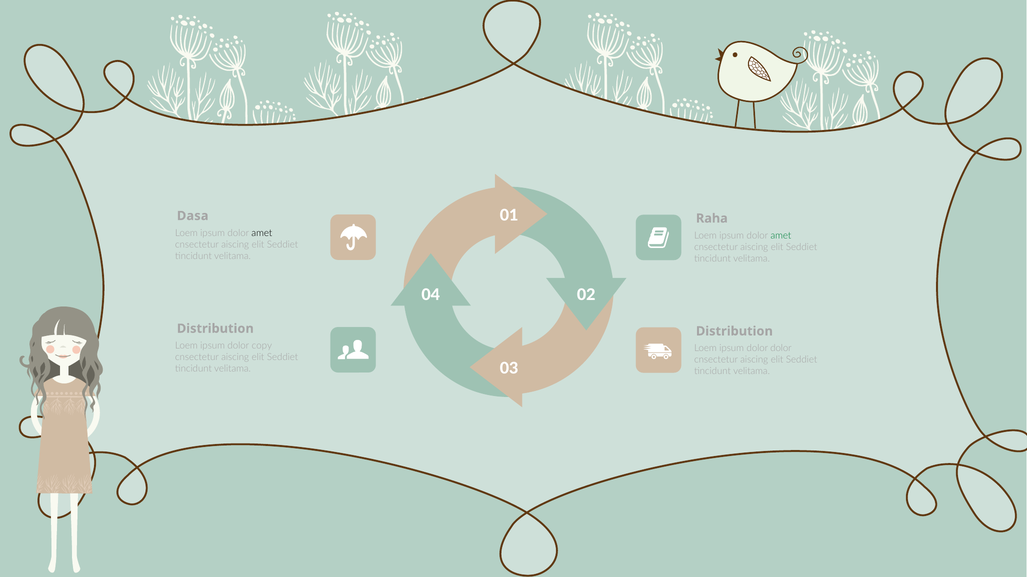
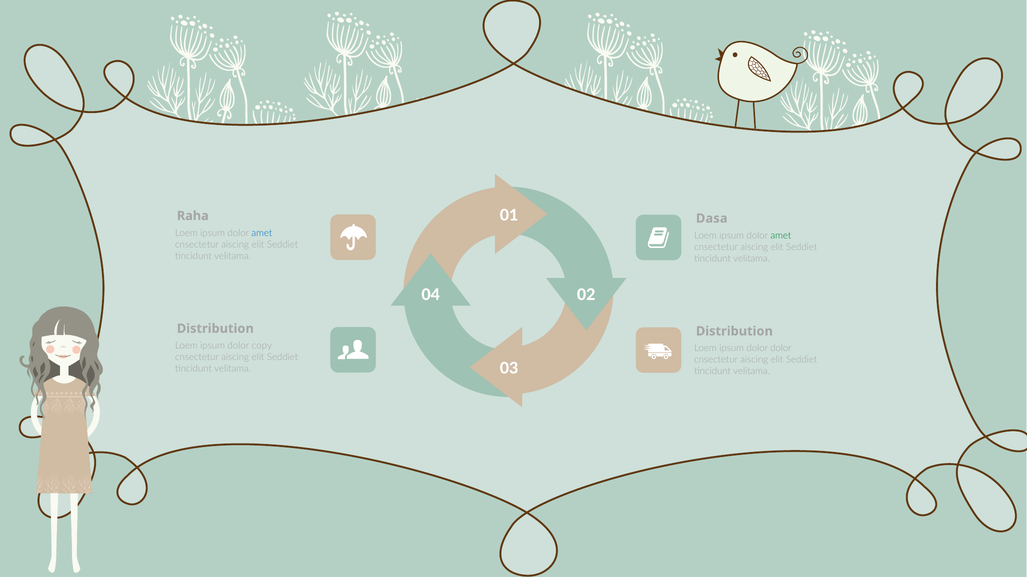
Dasa: Dasa -> Raha
Raha: Raha -> Dasa
amet at (262, 233) colour: black -> blue
